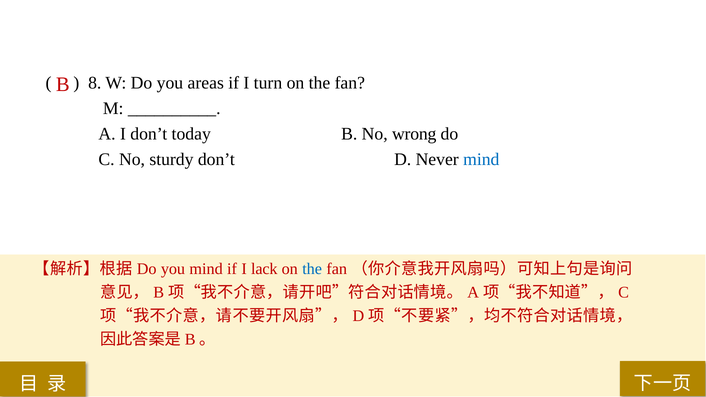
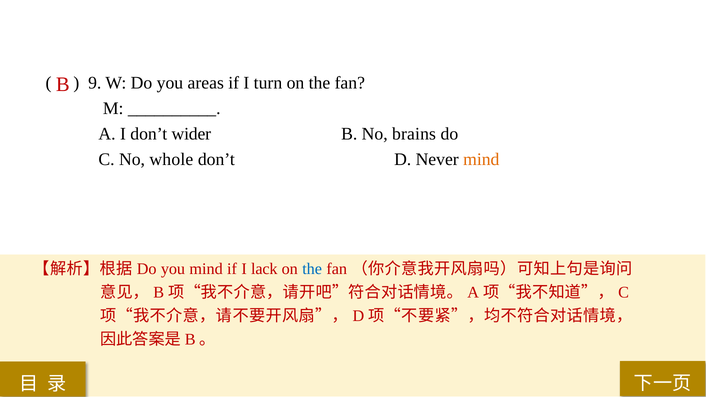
8: 8 -> 9
today: today -> wider
wrong: wrong -> brains
sturdy: sturdy -> whole
mind at (481, 159) colour: blue -> orange
